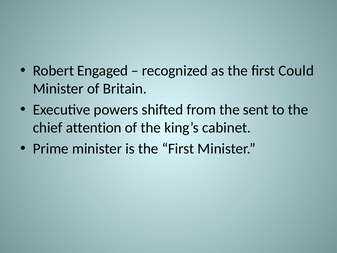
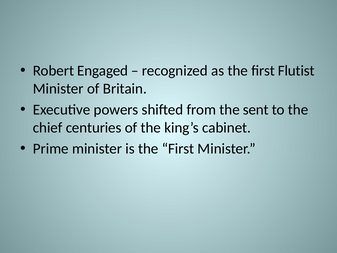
Could: Could -> Flutist
attention: attention -> centuries
